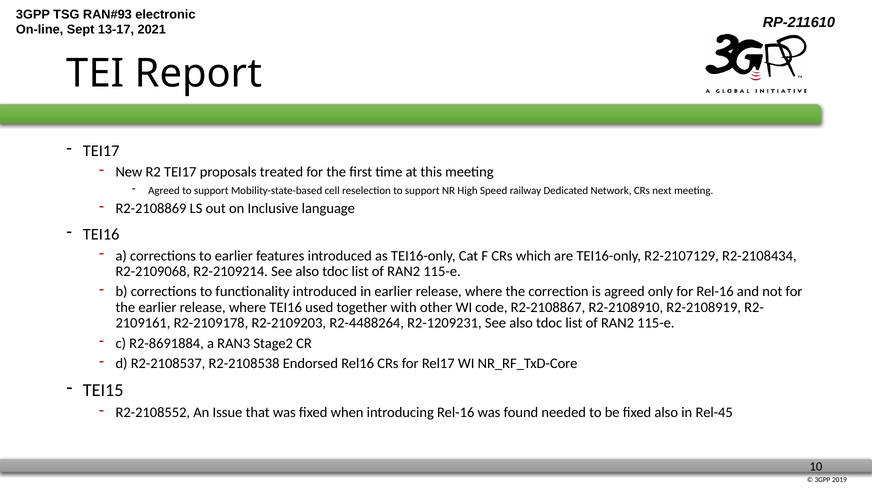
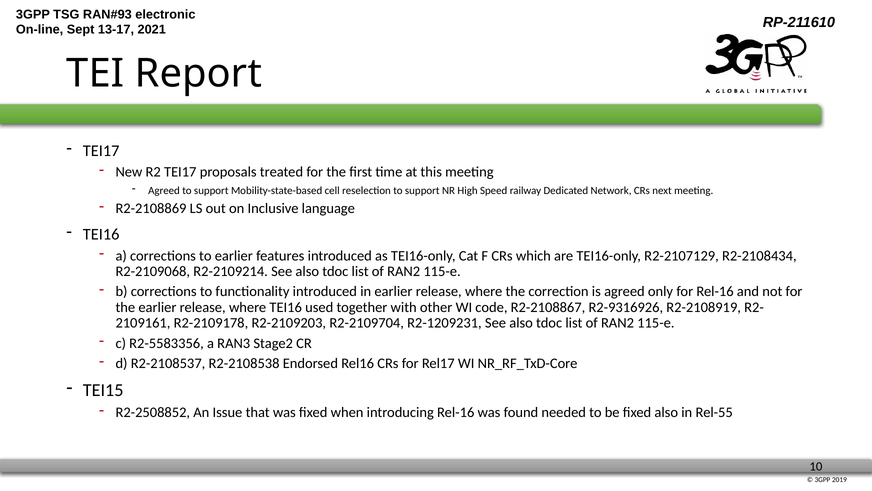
R2-2108910: R2-2108910 -> R2-9316926
R2-4488264: R2-4488264 -> R2-2109704
R2-8691884: R2-8691884 -> R2-5583356
R2-2108552: R2-2108552 -> R2-2508852
Rel-45: Rel-45 -> Rel-55
